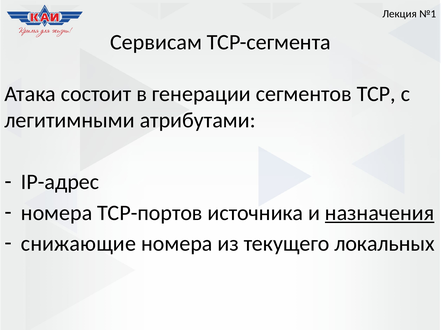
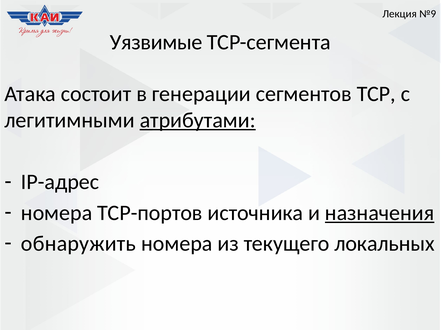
№1: №1 -> №9
Сервисам: Сервисам -> Уязвимые
атрибутами underline: none -> present
снижающие: снижающие -> обнаружить
